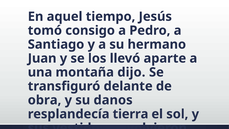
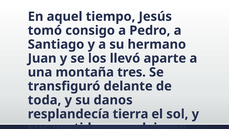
dijo: dijo -> tres
obra: obra -> toda
